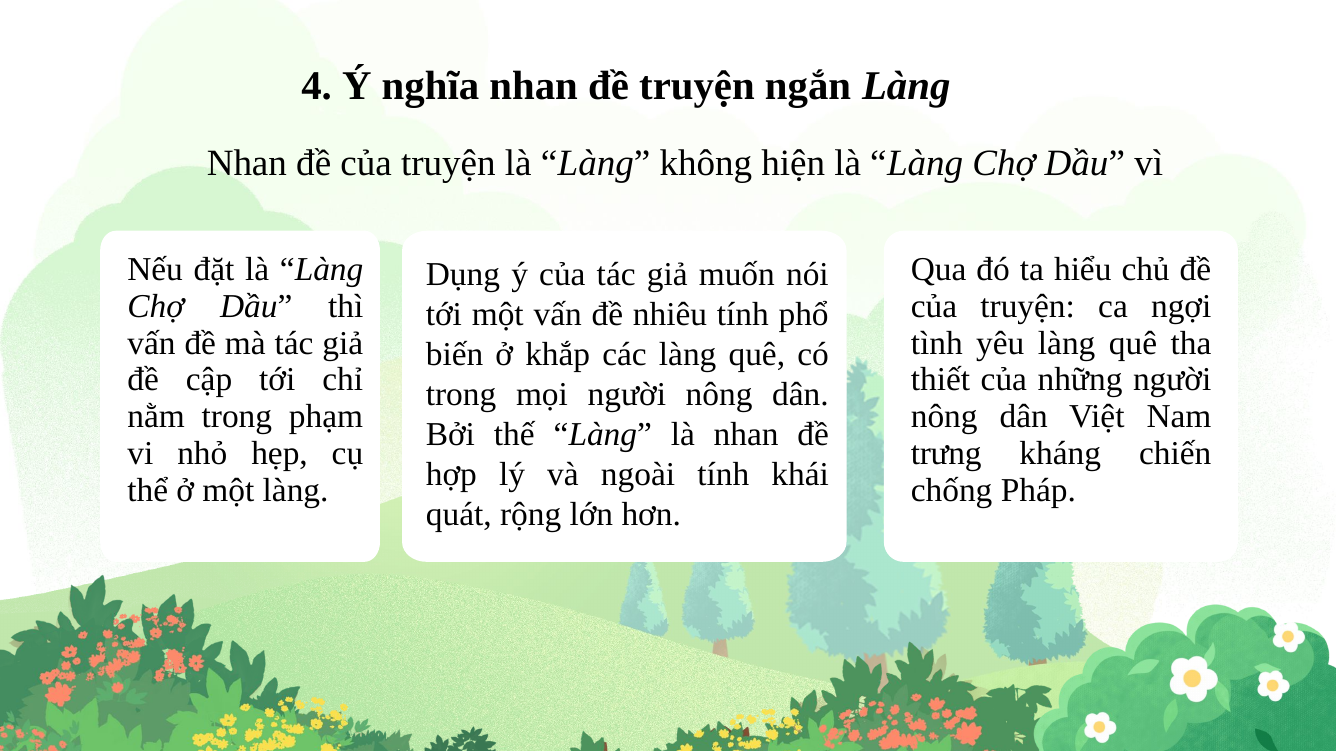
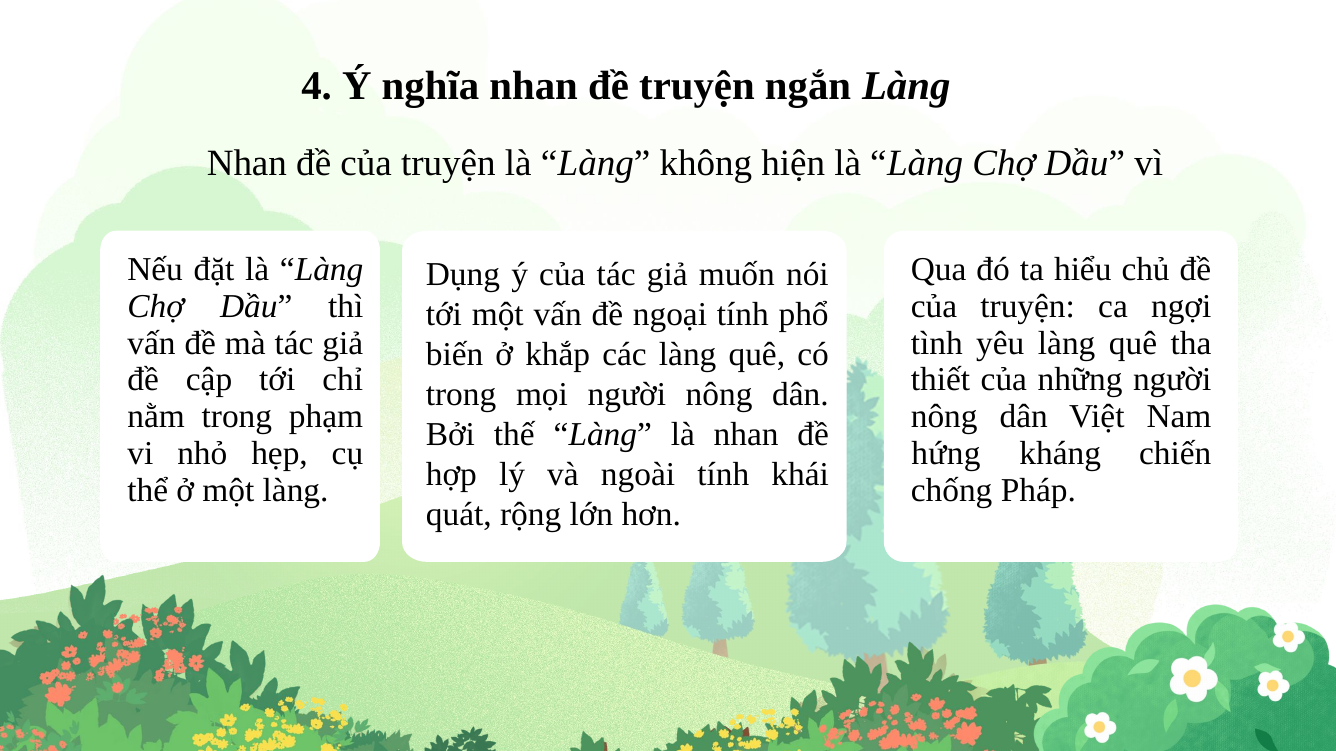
nhiêu: nhiêu -> ngoại
trưng: trưng -> hứng
